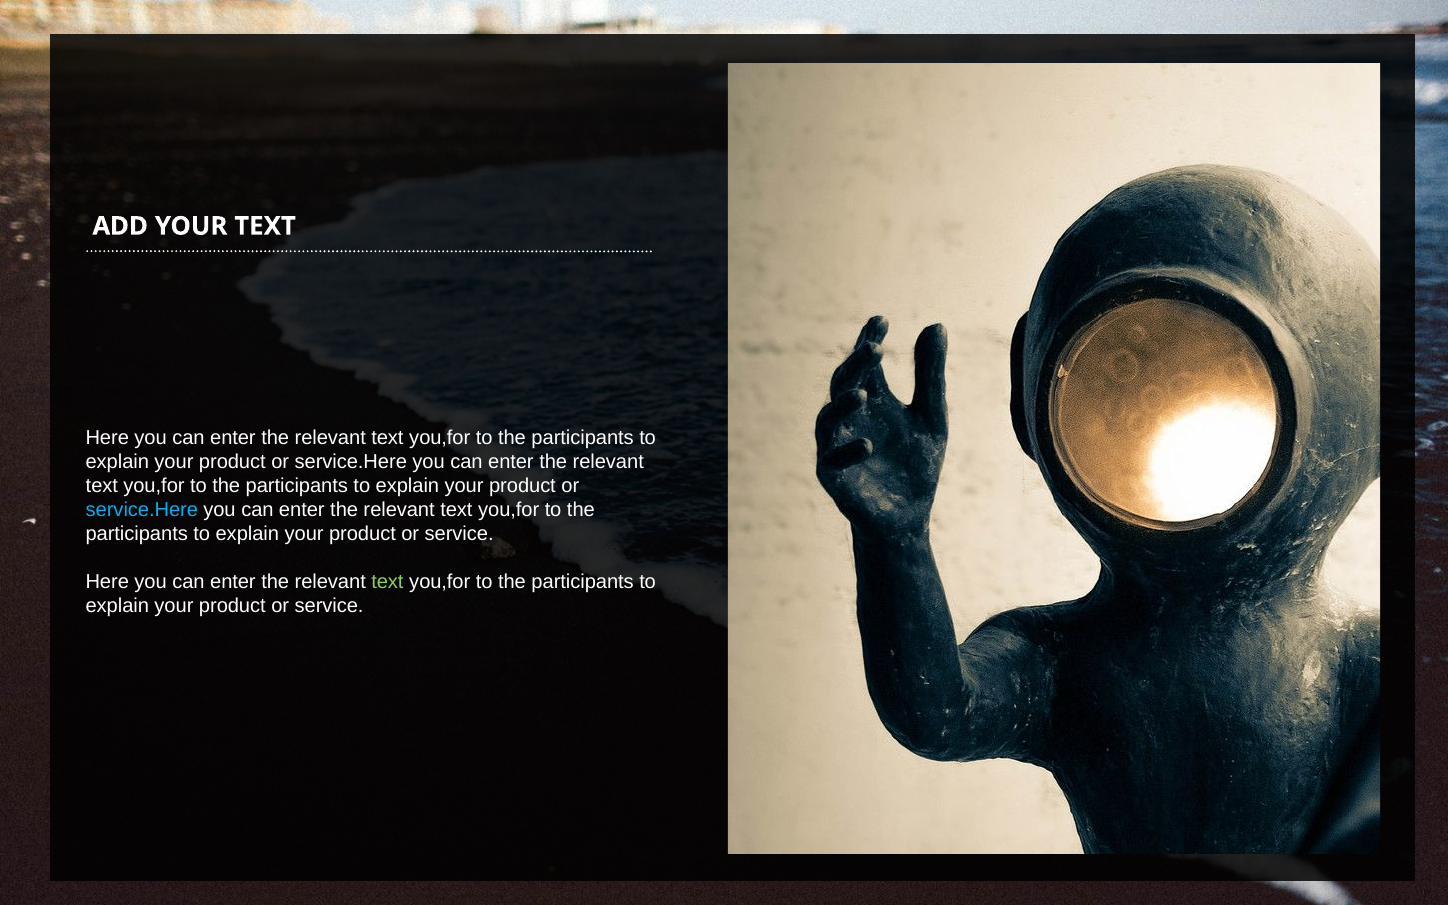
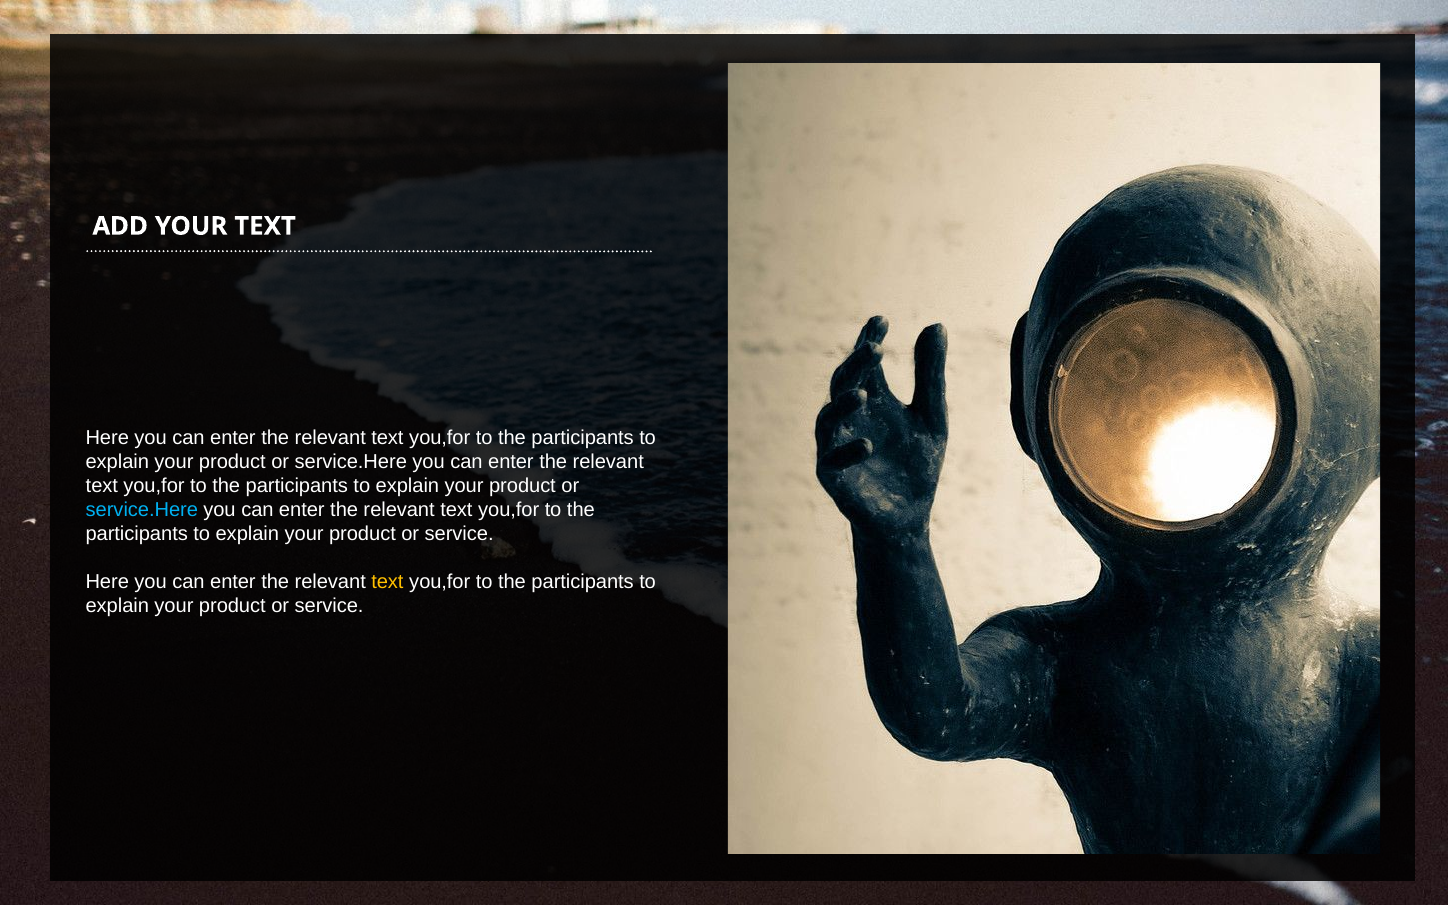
text at (387, 582) colour: light green -> yellow
